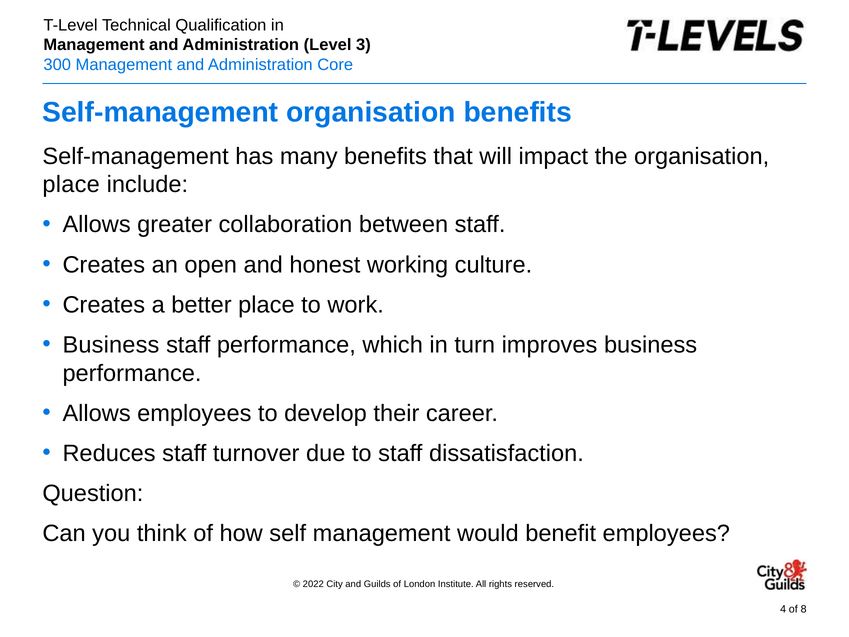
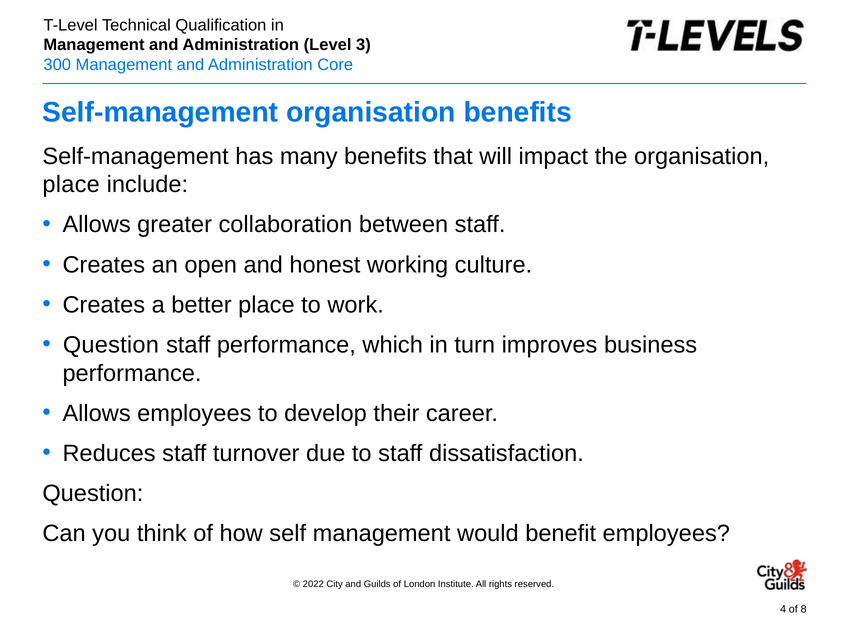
Business at (111, 345): Business -> Question
